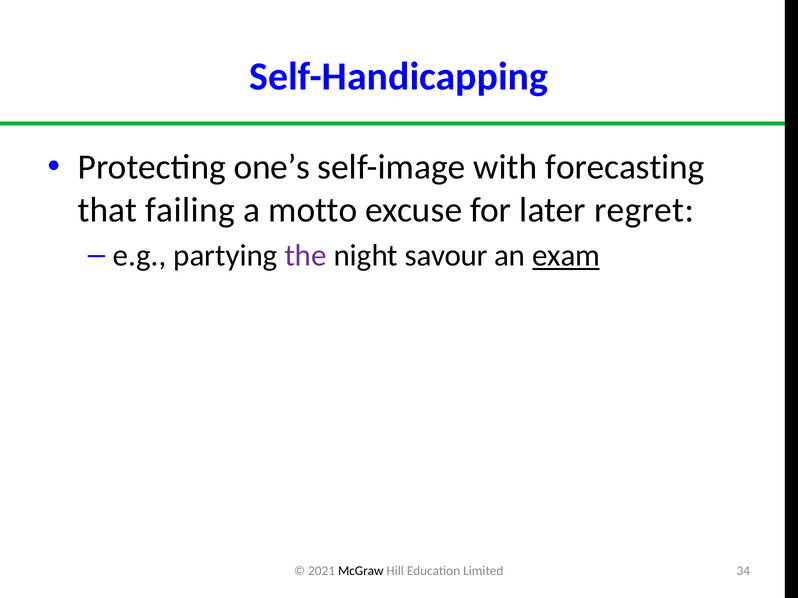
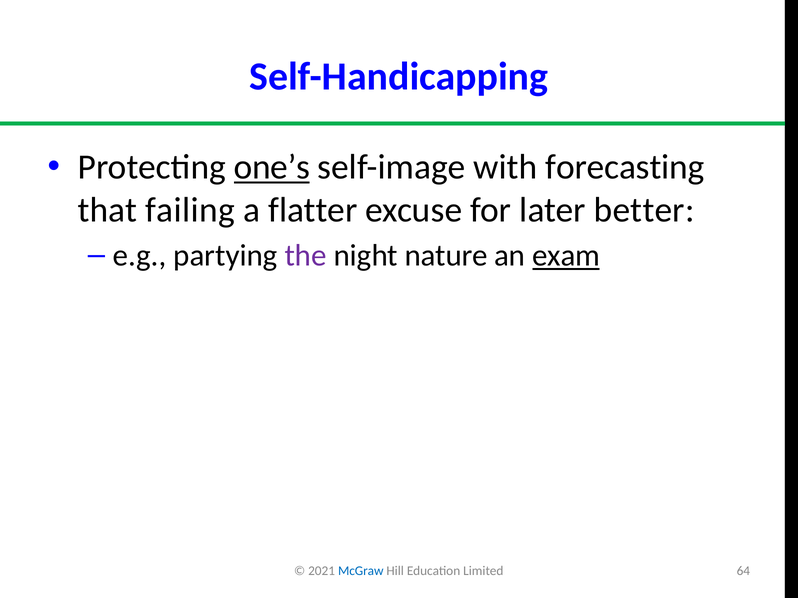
one’s underline: none -> present
motto: motto -> flatter
regret: regret -> better
savour: savour -> nature
McGraw colour: black -> blue
34: 34 -> 64
